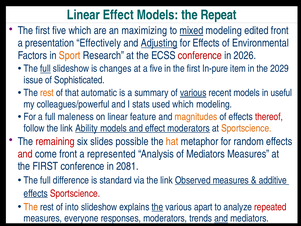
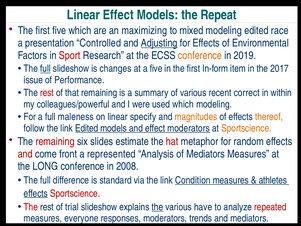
mixed underline: present -> none
edited front: front -> race
Effectively: Effectively -> Controlled
Sport colour: orange -> red
conference at (200, 55) colour: red -> orange
2026: 2026 -> 2019
In-pure: In-pure -> In-form
2029: 2029 -> 2017
Sophisticated: Sophisticated -> Performance
rest at (47, 93) colour: orange -> red
that automatic: automatic -> remaining
various at (193, 93) underline: present -> none
recent models: models -> correct
useful: useful -> within
stats: stats -> were
feature: feature -> specify
thereof colour: red -> orange
link Ability: Ability -> Edited
possible: possible -> estimate
hat colour: orange -> red
FIRST at (45, 166): FIRST -> LONG
2081: 2081 -> 2008
Observed: Observed -> Condition
additive: additive -> athletes
The at (31, 207) colour: orange -> red
into: into -> trial
apart: apart -> have
and at (221, 218) underline: present -> none
